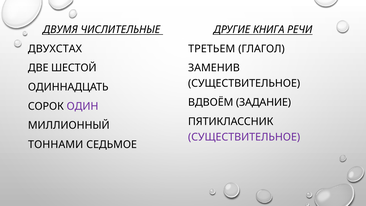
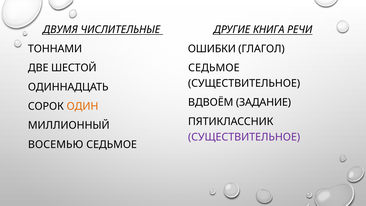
ДВУХСТАХ: ДВУХСТАХ -> ТОННАМИ
ТРЕТЬЕМ: ТРЕТЬЕМ -> ОШИБКИ
ЗАМЕНИВ at (214, 68): ЗАМЕНИВ -> СЕДЬМОЕ
ОДИН colour: purple -> orange
ТОННАМИ: ТОННАМИ -> ВОСЕМЬЮ
